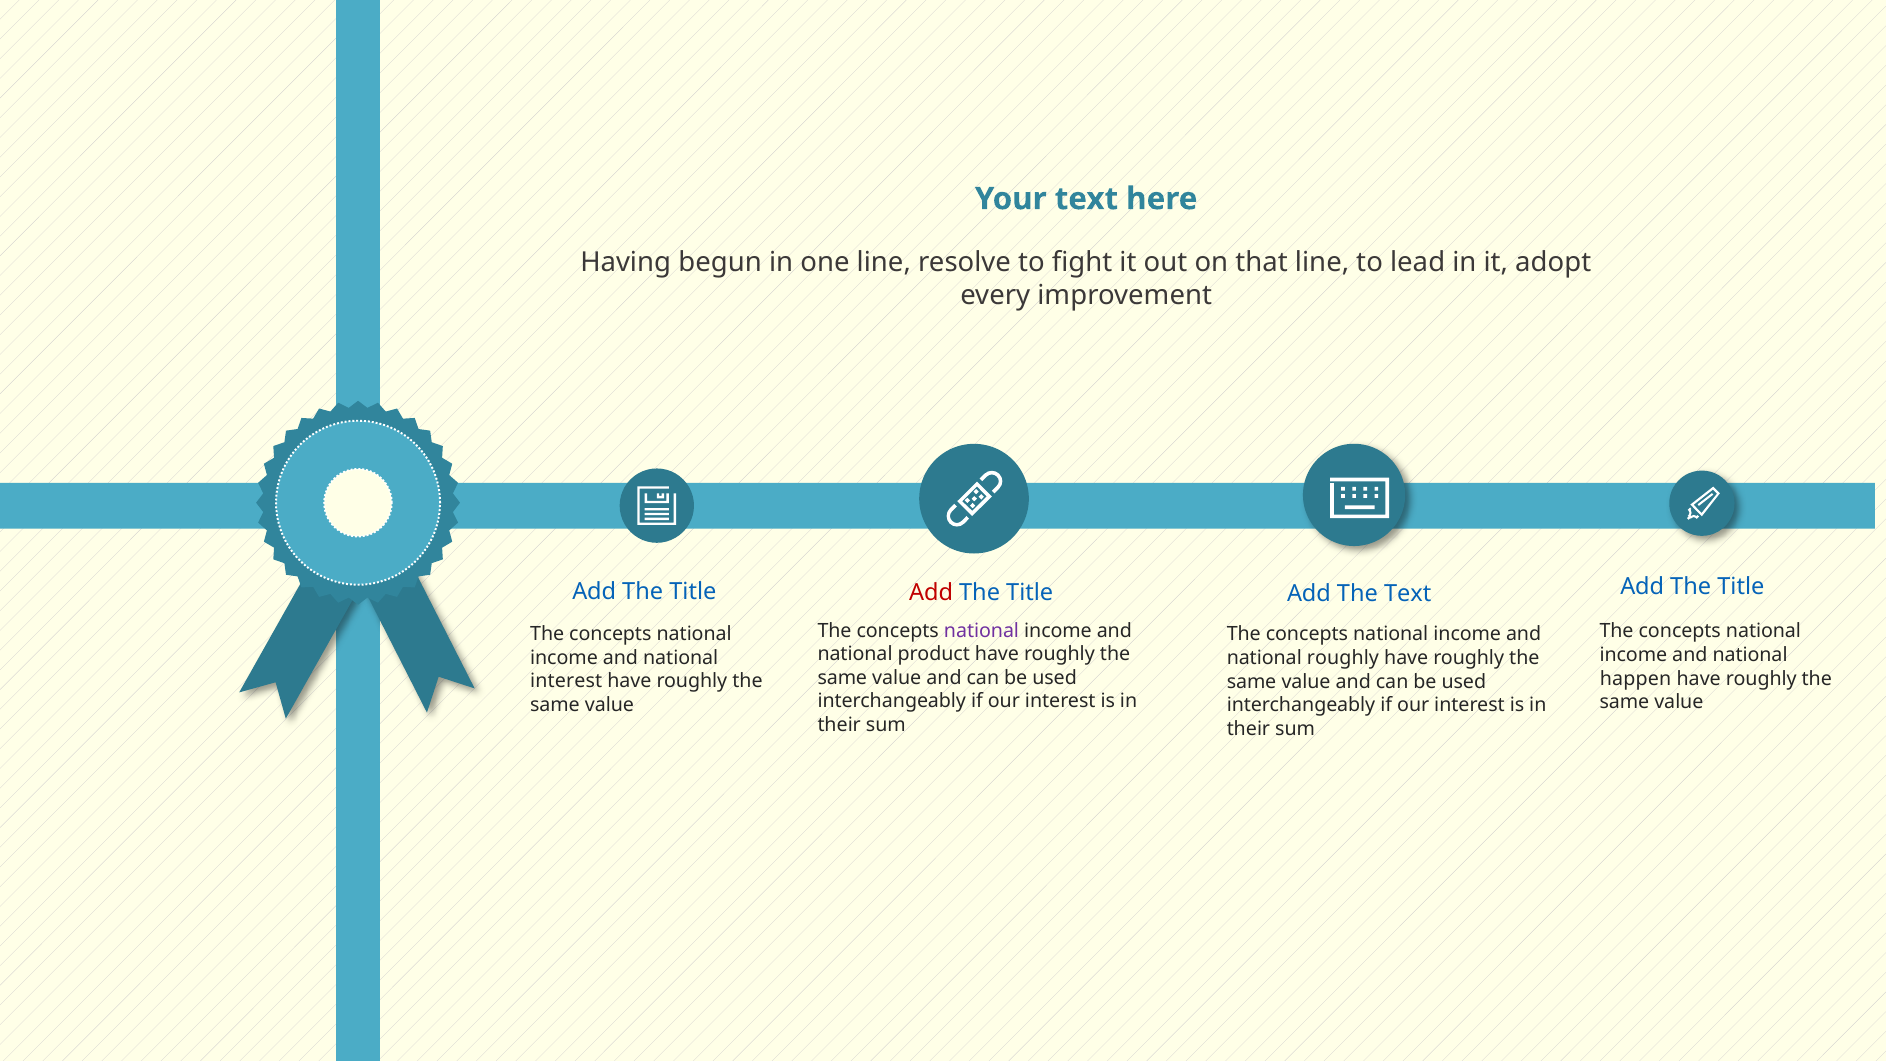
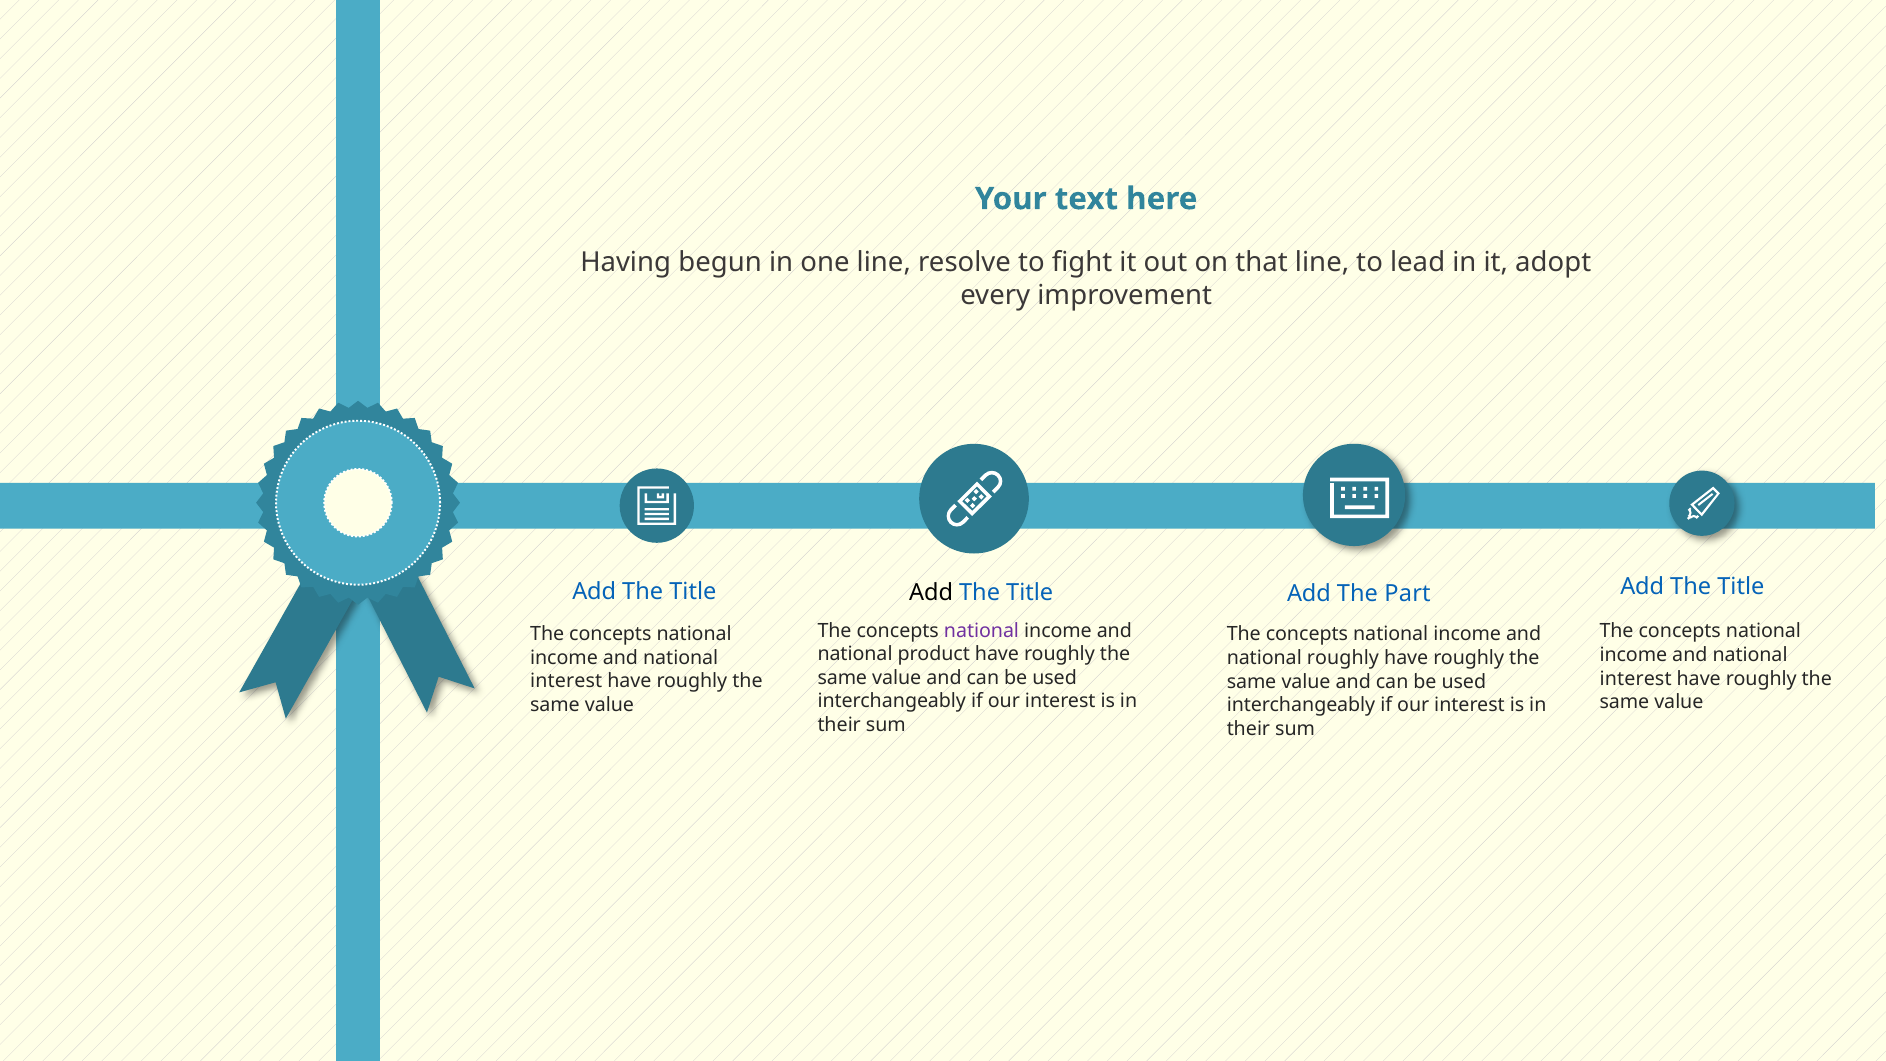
Add at (931, 593) colour: red -> black
The Text: Text -> Part
happen at (1636, 679): happen -> interest
